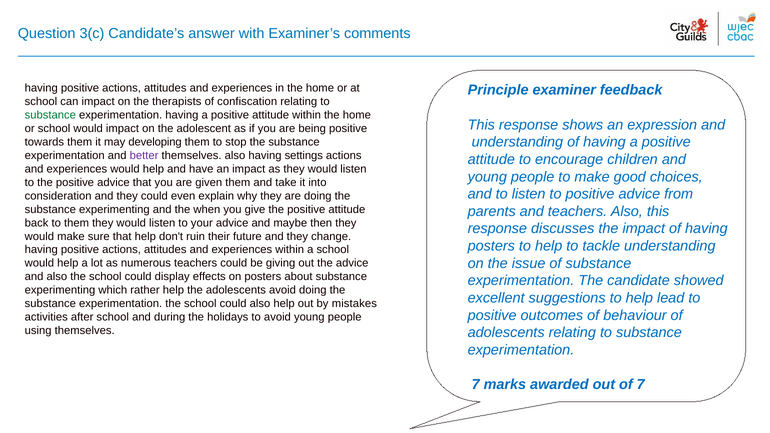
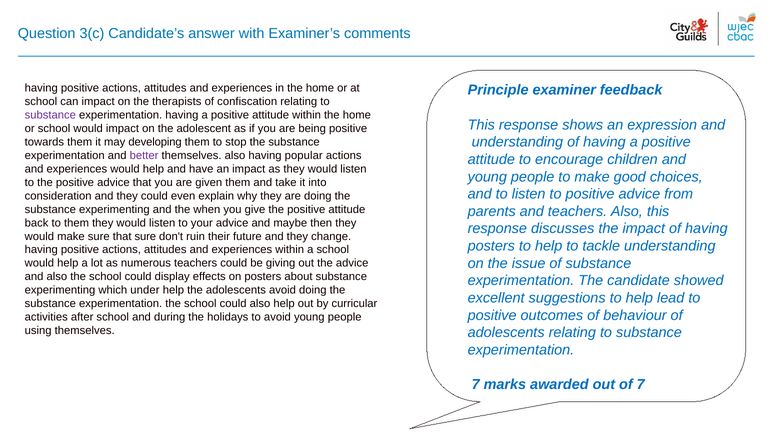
substance at (50, 115) colour: green -> purple
settings: settings -> popular
that help: help -> sure
rather: rather -> under
mistakes: mistakes -> curricular
